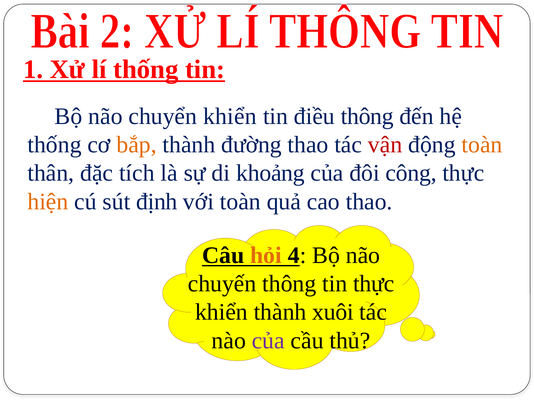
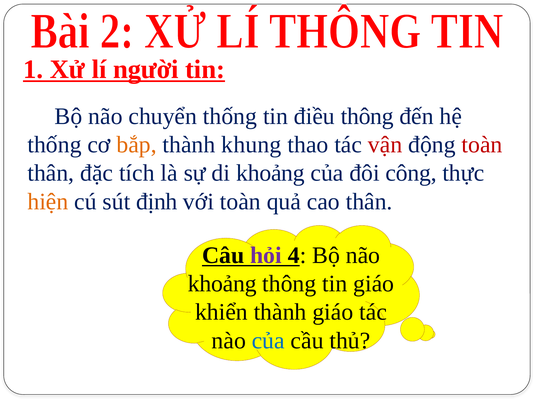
lí thống: thống -> người
chuyển khiển: khiển -> thống
đường: đường -> khung
toàn at (482, 145) colour: orange -> red
cao thao: thao -> thân
hỏi colour: orange -> purple
chuyến at (222, 284): chuyến -> khoảng
tin thực: thực -> giáo
thành xuôi: xuôi -> giáo
của at (268, 341) colour: purple -> blue
